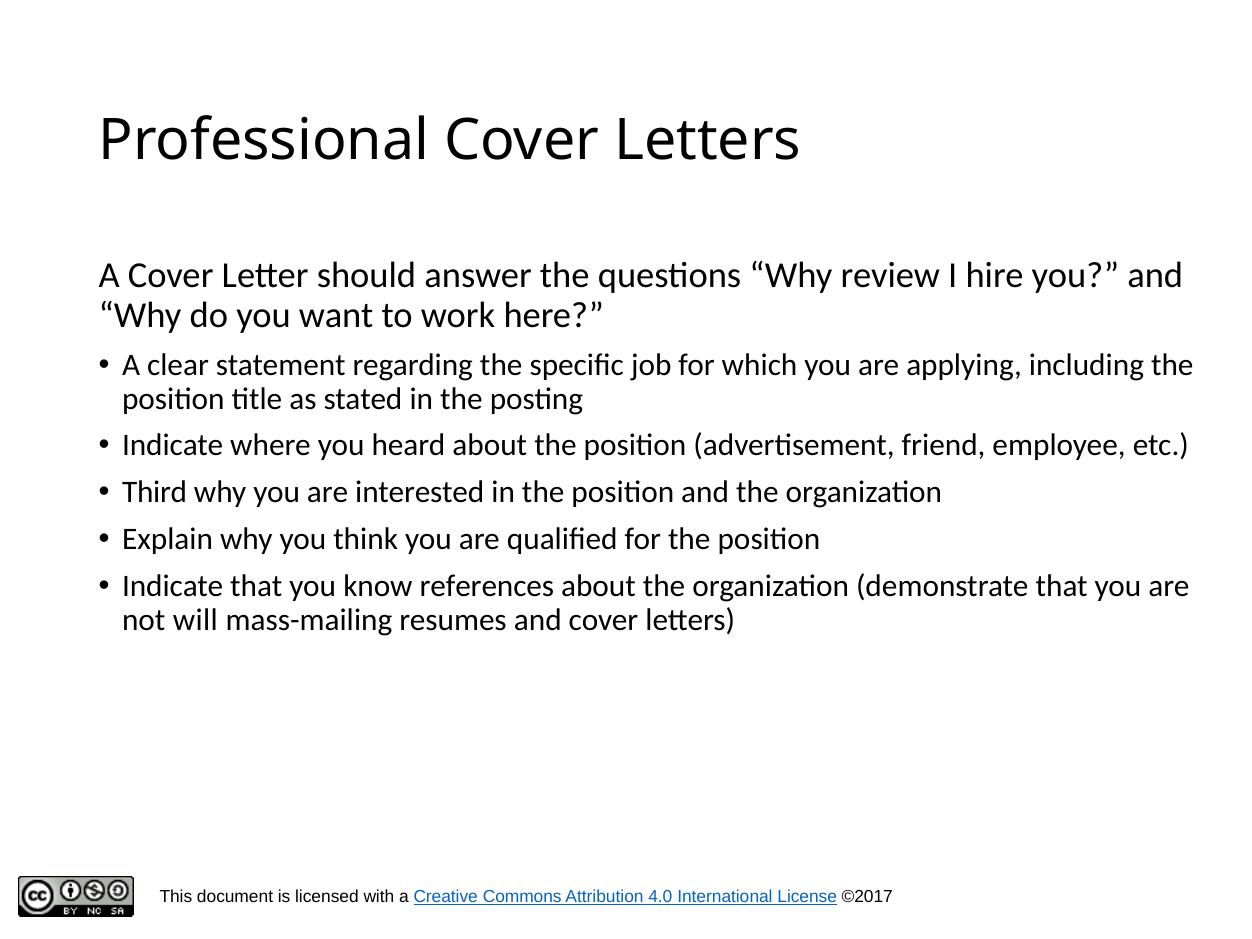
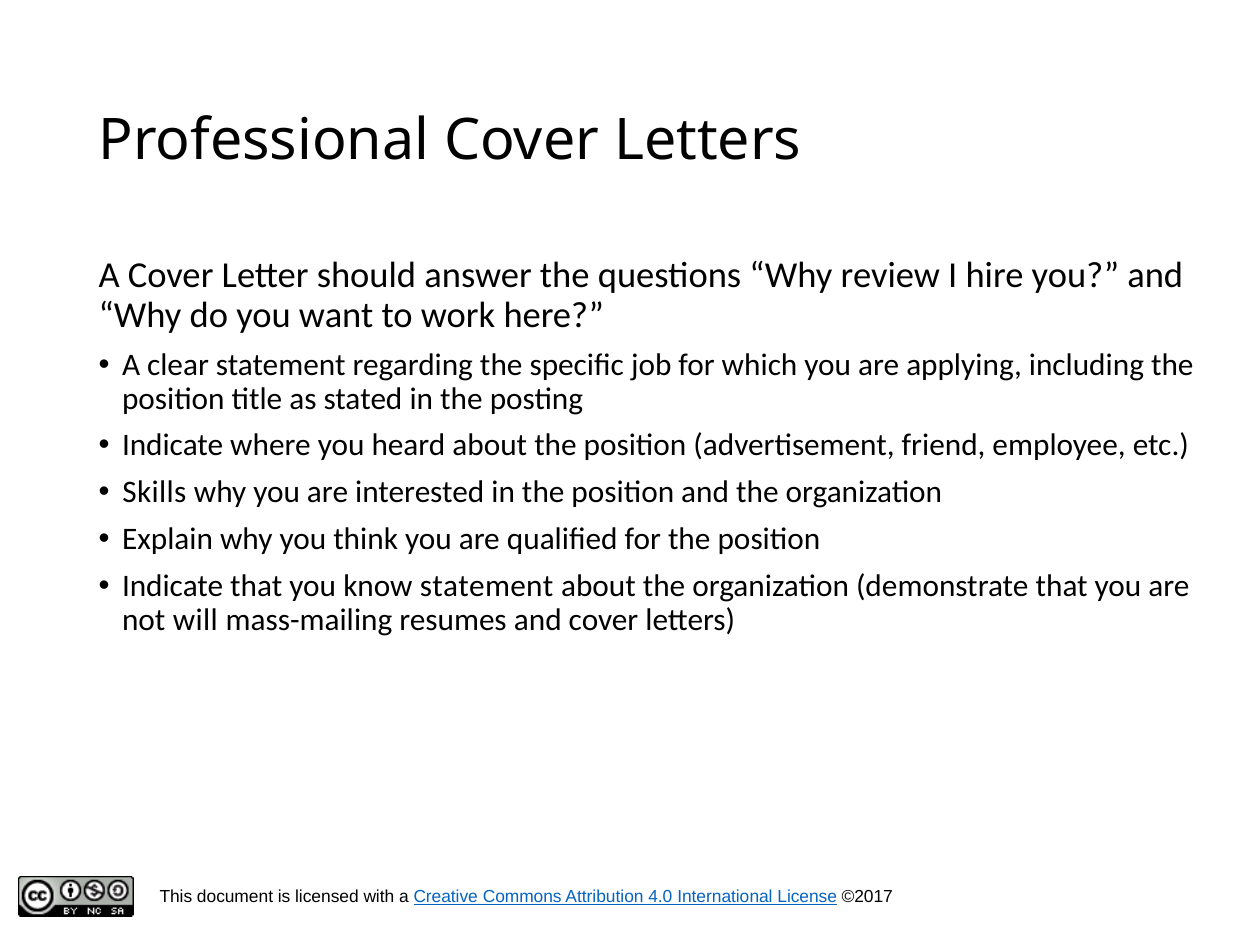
Third: Third -> Skills
know references: references -> statement
